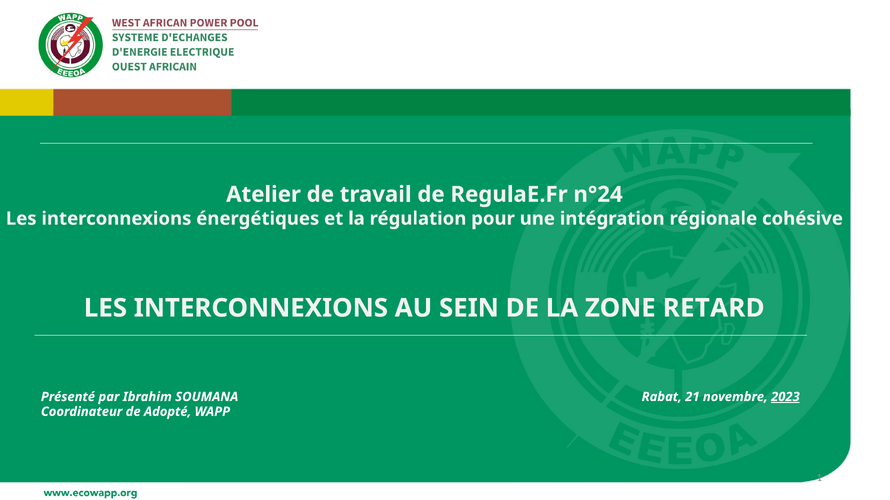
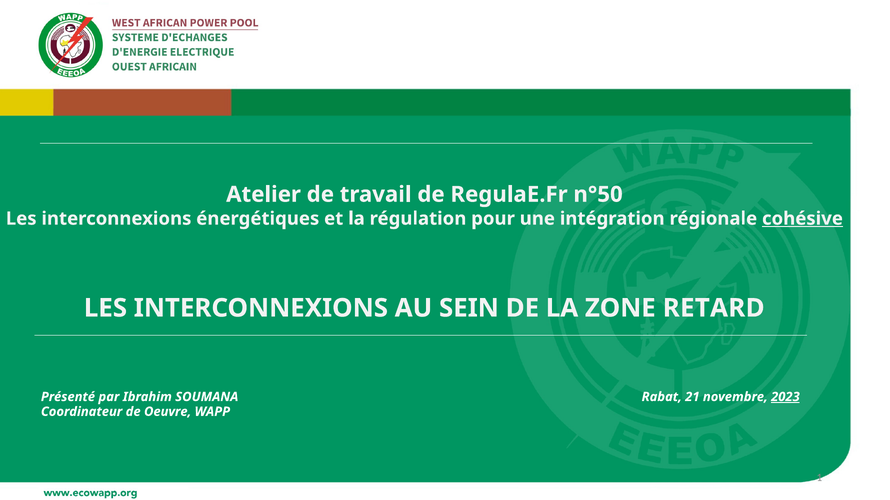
n°24: n°24 -> n°50
cohésive underline: none -> present
Adopté: Adopté -> Oeuvre
